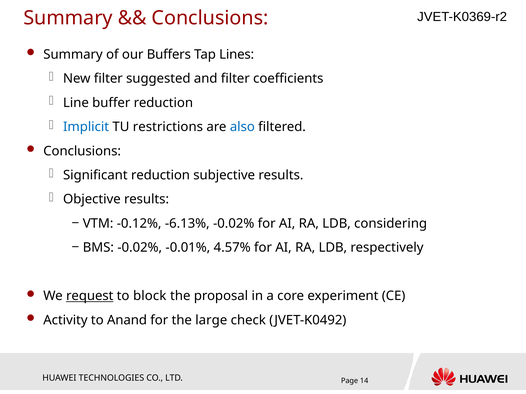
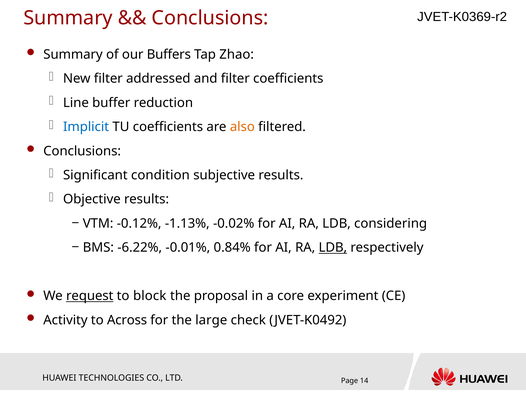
Lines: Lines -> Zhao
suggested: suggested -> addressed
TU restrictions: restrictions -> coefficients
also colour: blue -> orange
Significant reduction: reduction -> condition
-6.13%: -6.13% -> -1.13%
BMS -0.02%: -0.02% -> -6.22%
4.57%: 4.57% -> 0.84%
LDB at (333, 248) underline: none -> present
Anand: Anand -> Across
